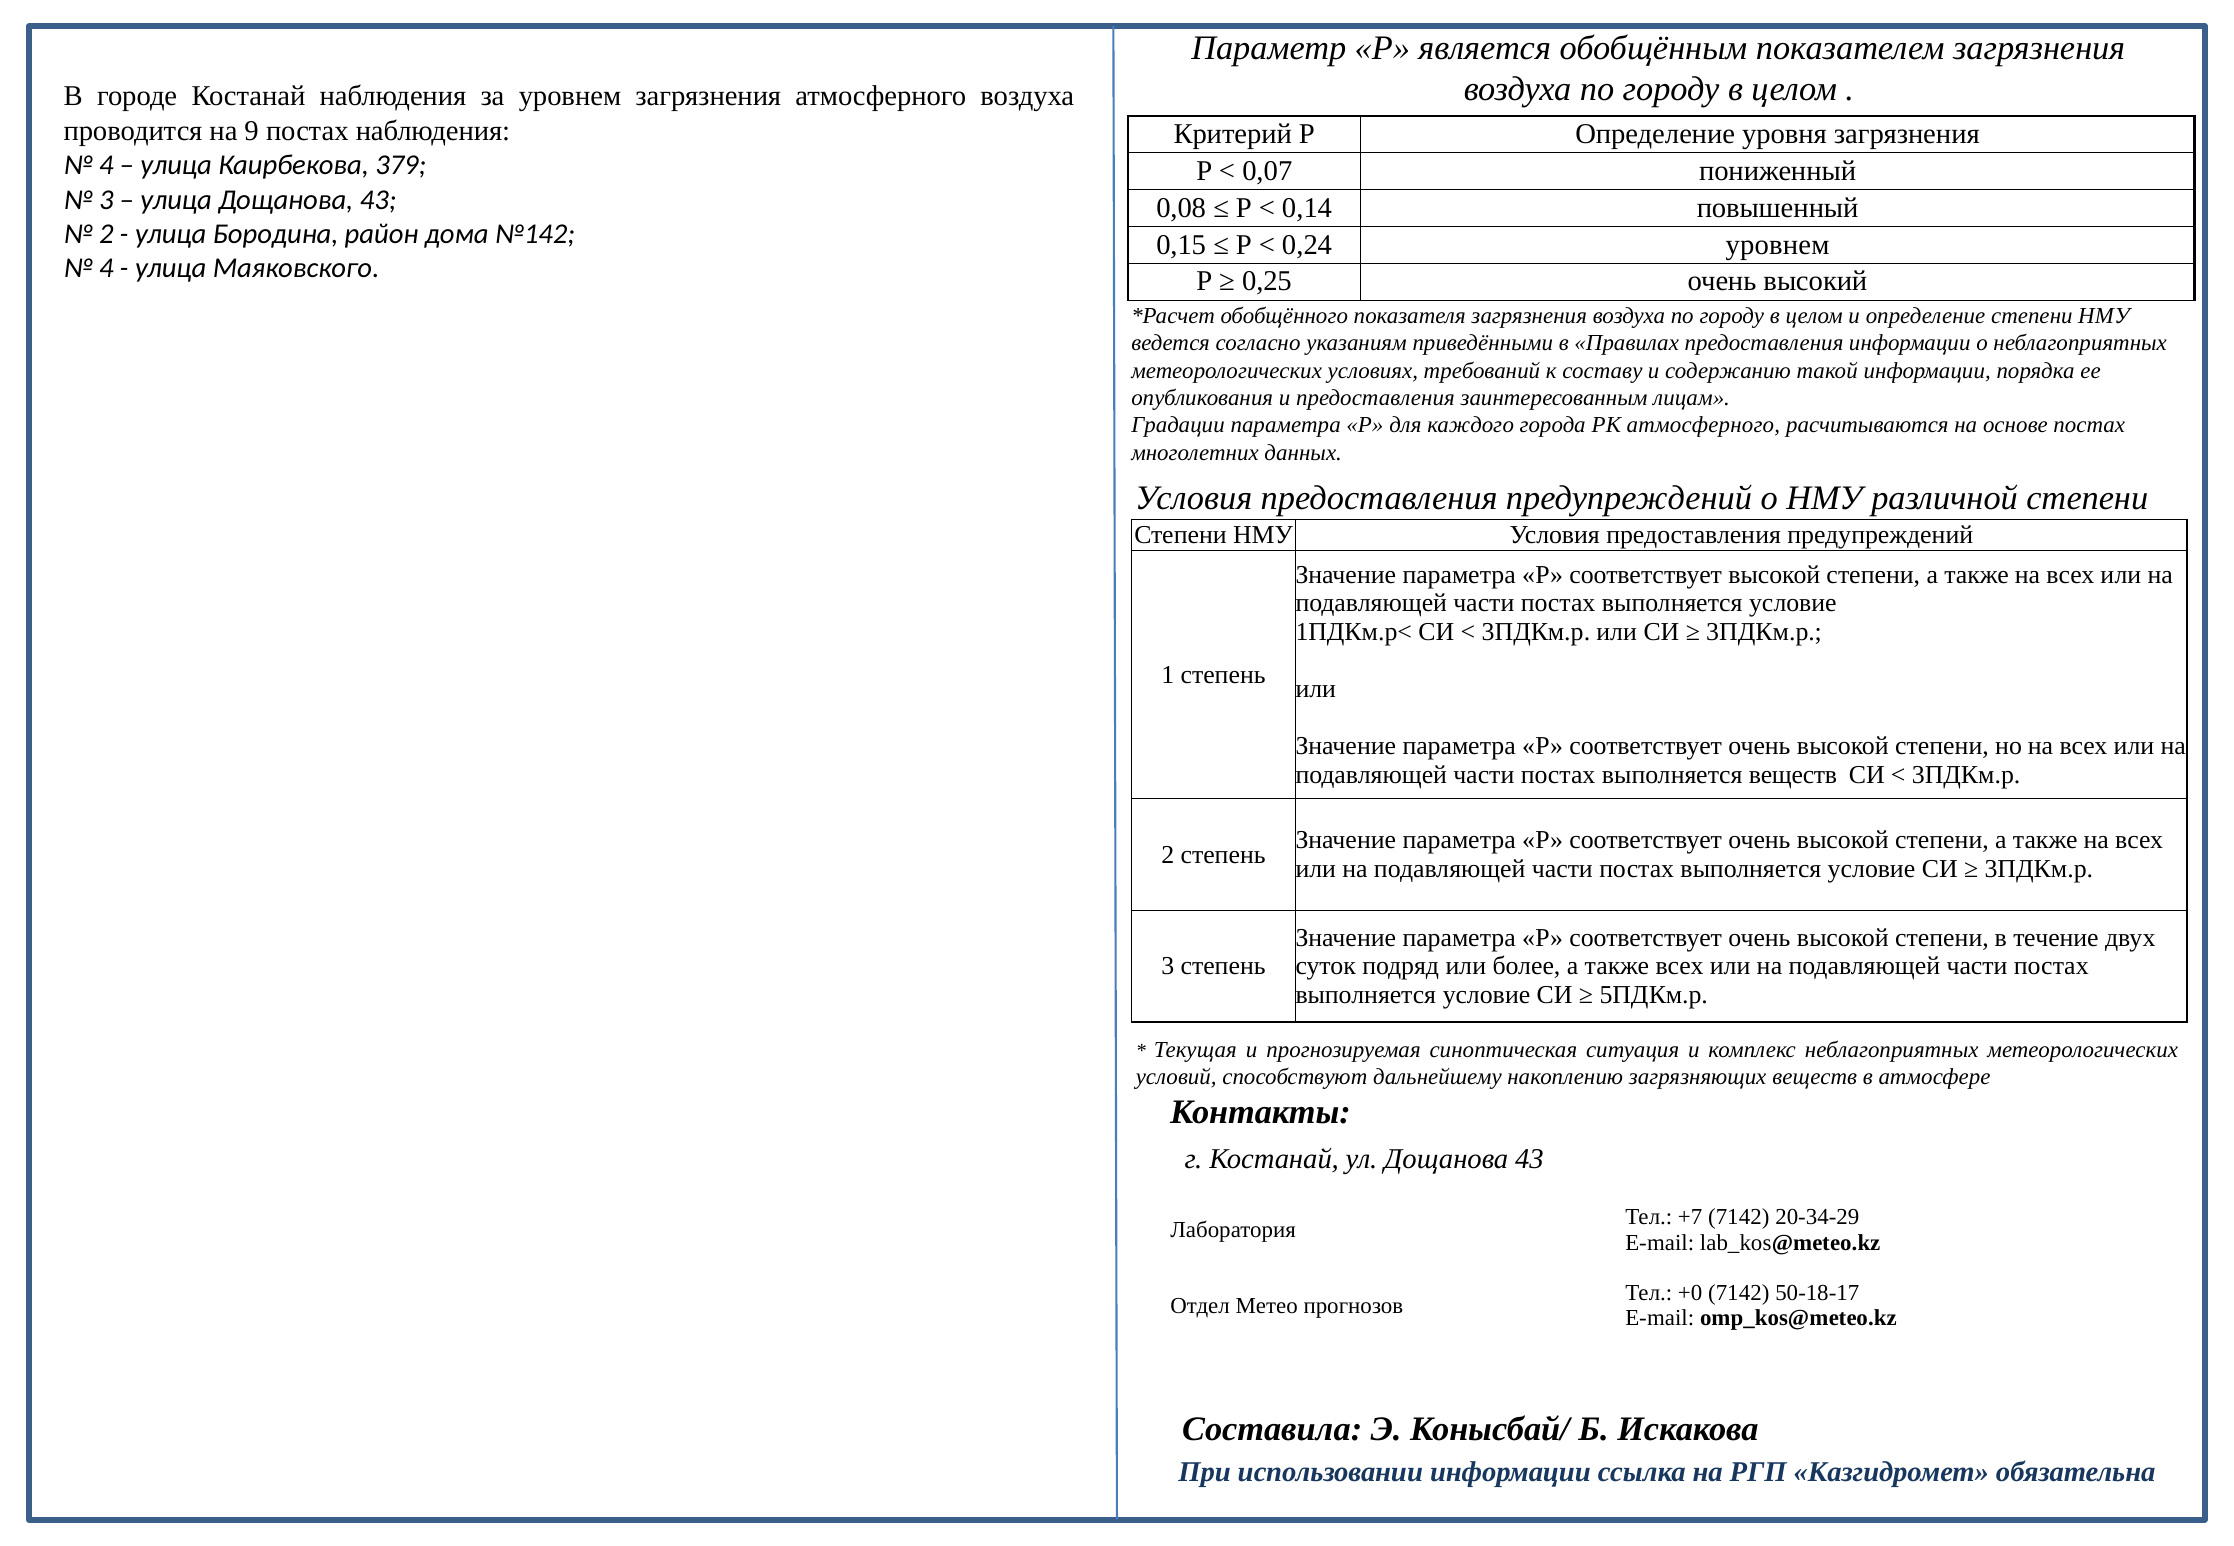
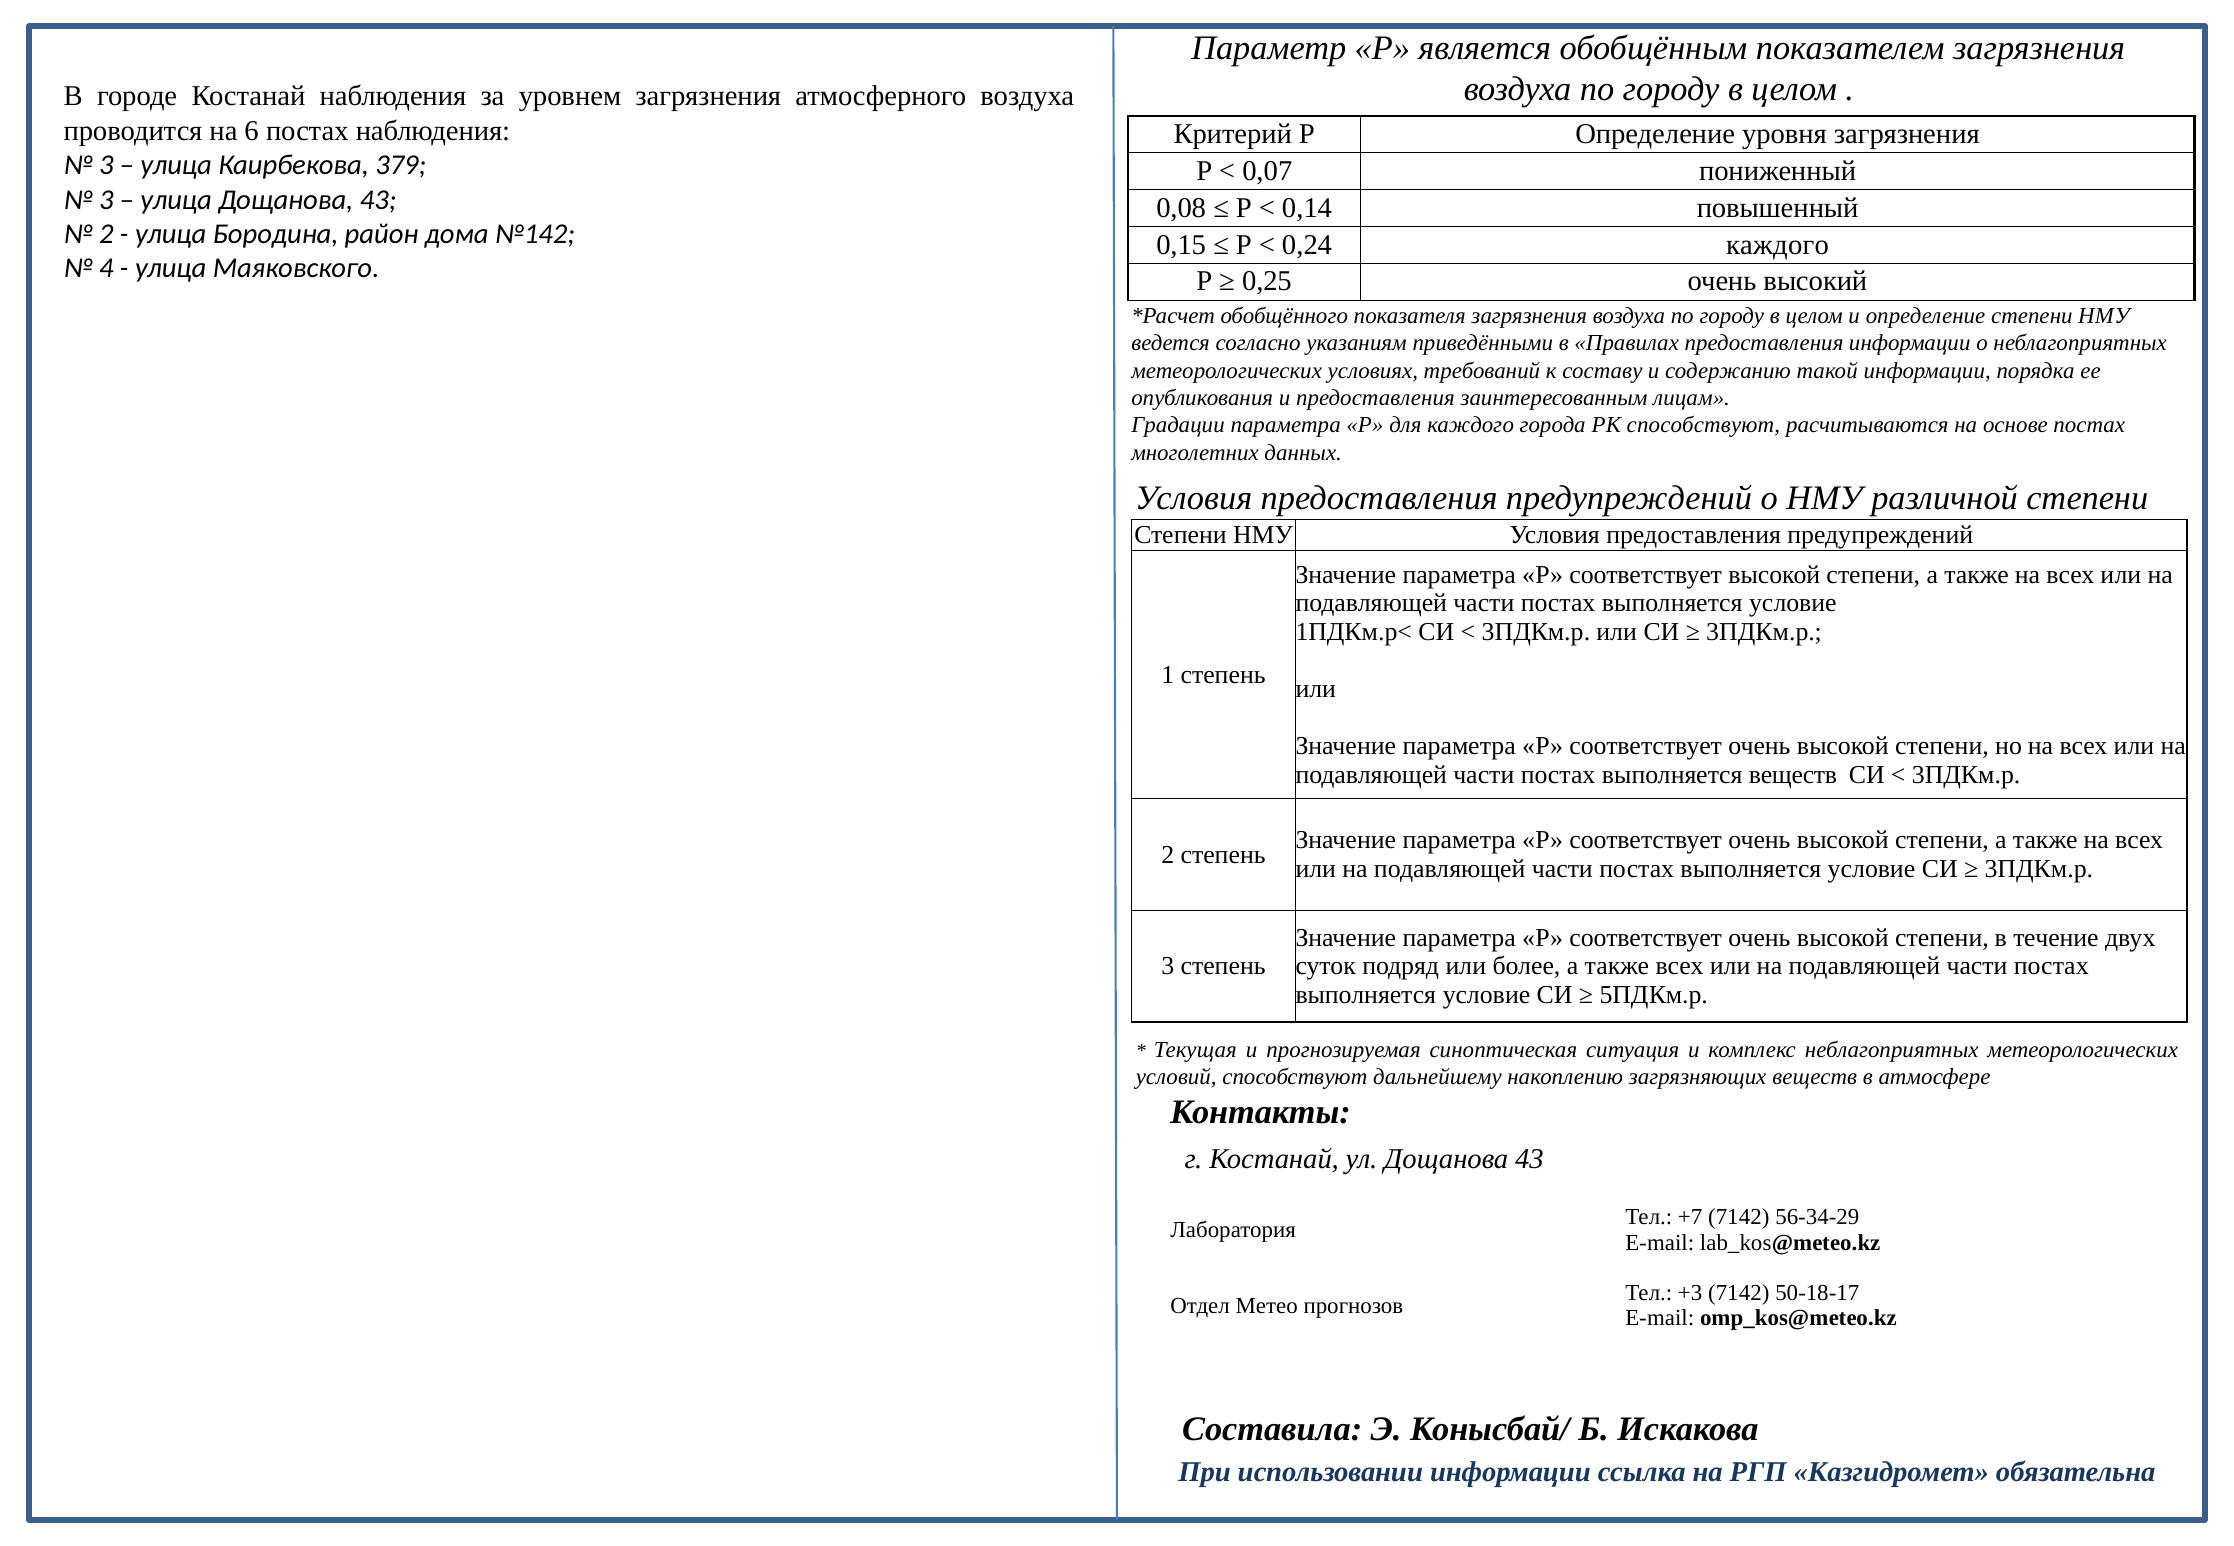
9: 9 -> 6
4 at (106, 165): 4 -> 3
0,24 уровнем: уровнем -> каждого
РК атмосферного: атмосферного -> способствуют
20-34-29: 20-34-29 -> 56-34-29
+0: +0 -> +3
